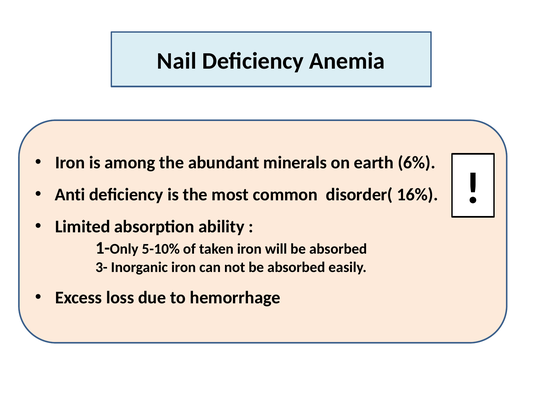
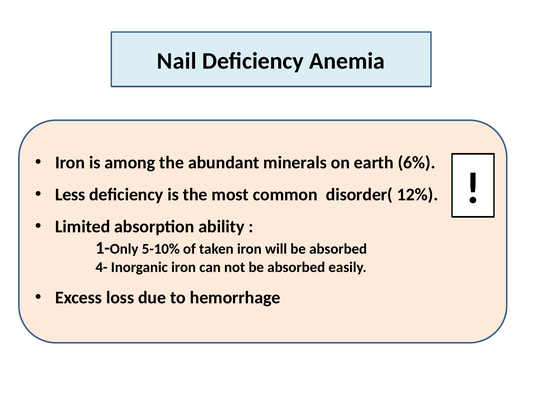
Anti: Anti -> Less
16%: 16% -> 12%
3-: 3- -> 4-
